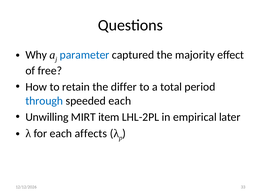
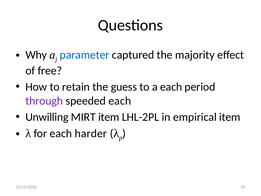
differ: differ -> guess
a total: total -> each
through colour: blue -> purple
empirical later: later -> item
affects: affects -> harder
